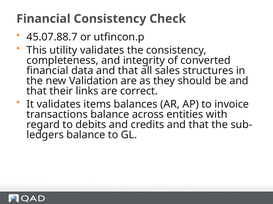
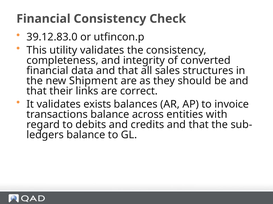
45.07.88.7: 45.07.88.7 -> 39.12.83.0
Validation: Validation -> Shipment
items: items -> exists
